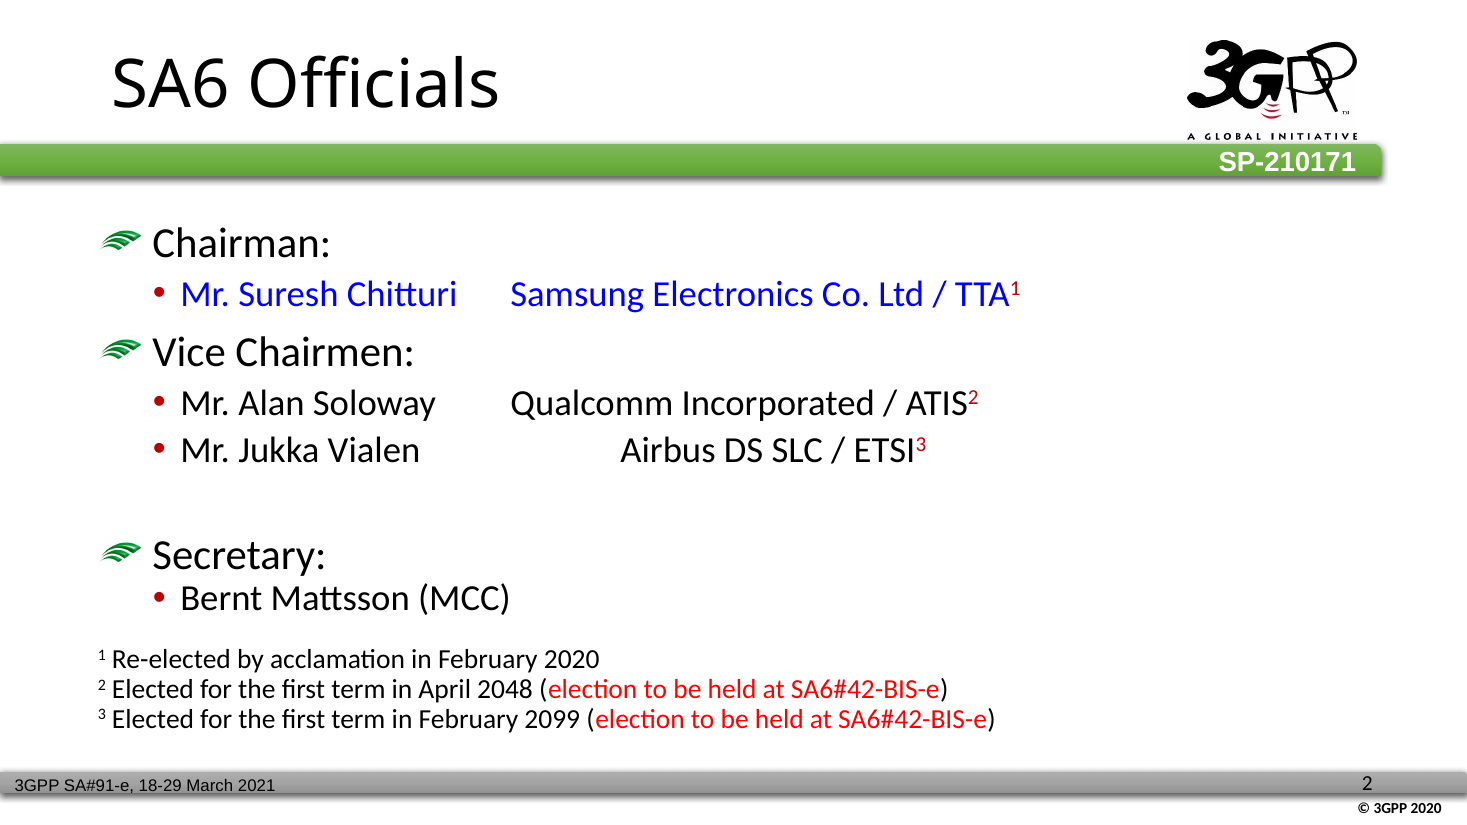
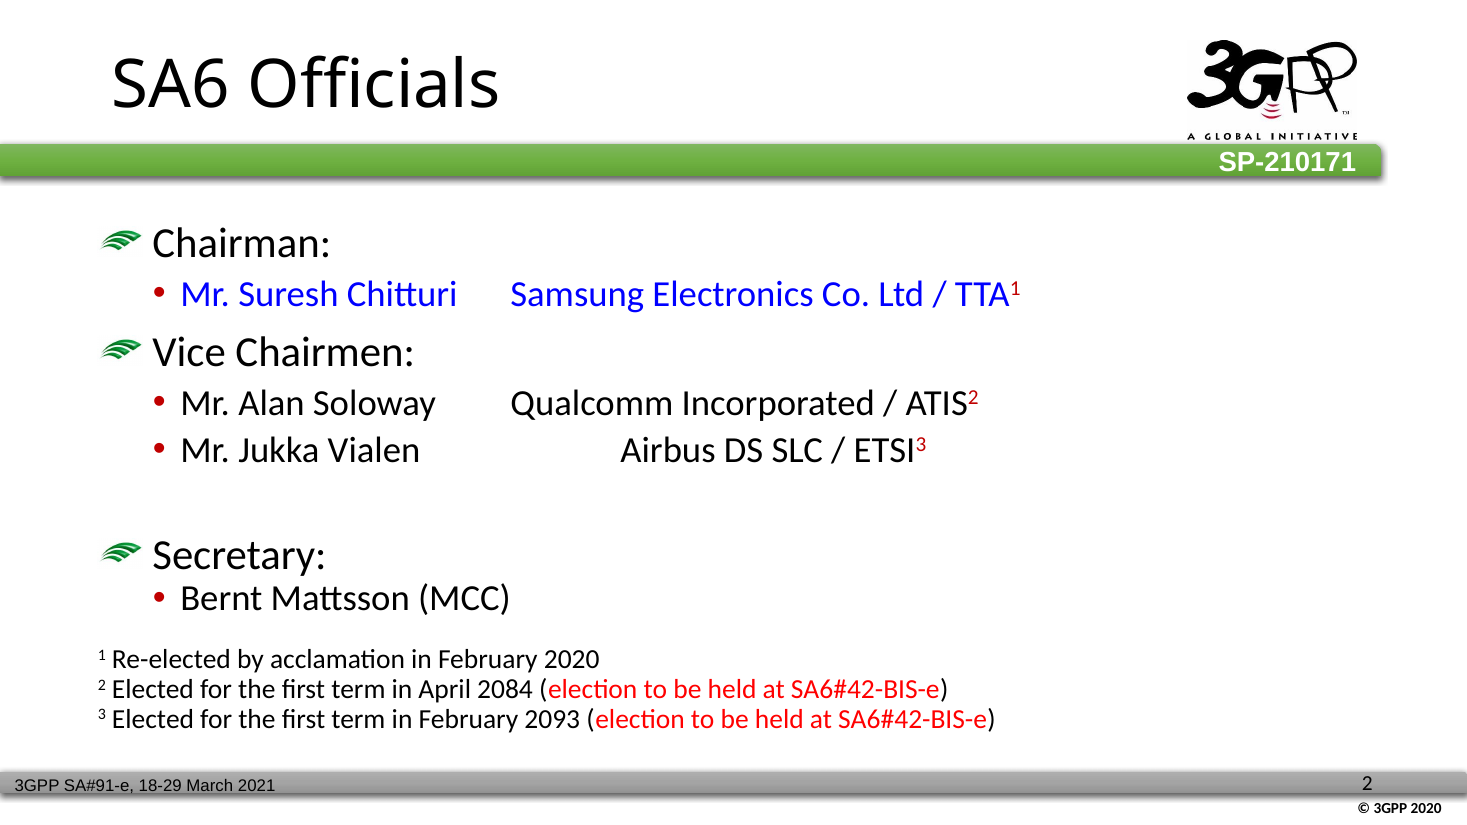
2048: 2048 -> 2084
2099: 2099 -> 2093
